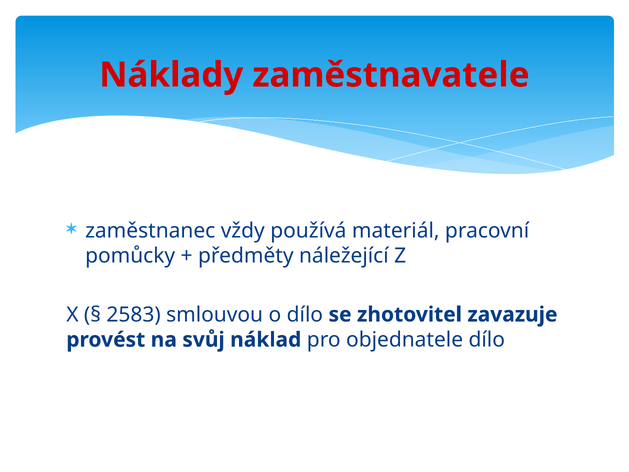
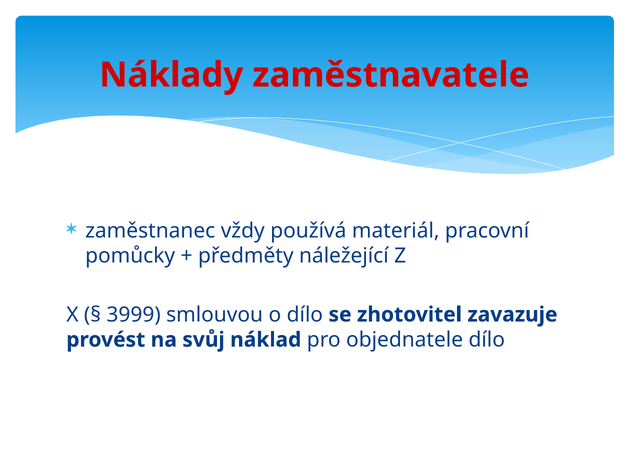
2583: 2583 -> 3999
